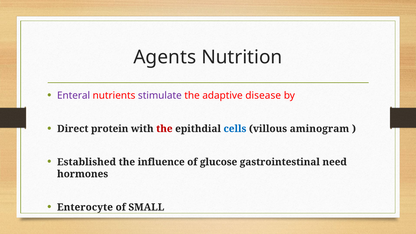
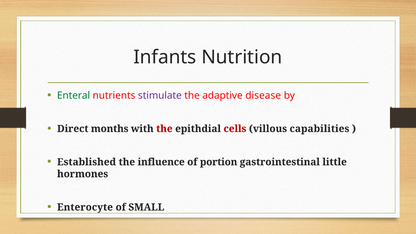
Agents: Agents -> Infants
Enteral colour: purple -> green
protein: protein -> months
cells colour: blue -> red
aminogram: aminogram -> capabilities
glucose: glucose -> portion
need: need -> little
